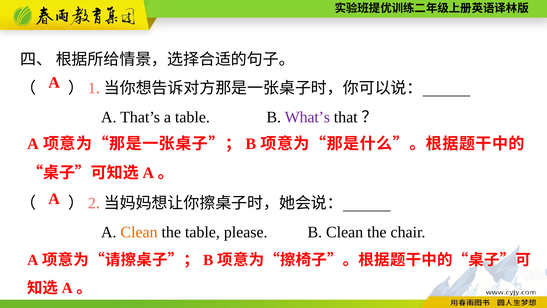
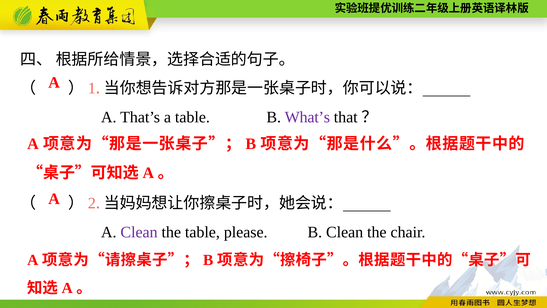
Clean at (139, 232) colour: orange -> purple
